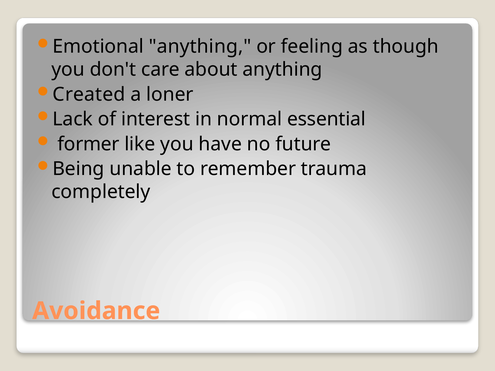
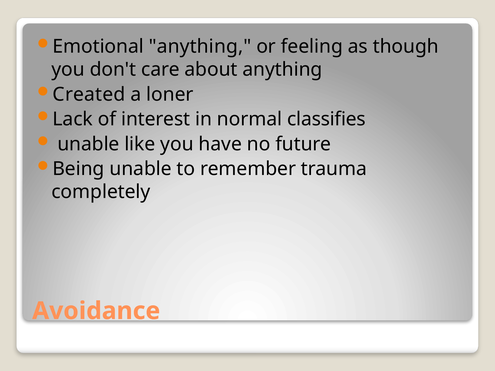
essential: essential -> classifies
former at (89, 144): former -> unable
